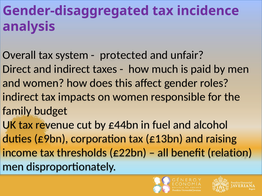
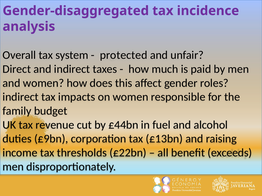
relation: relation -> exceeds
